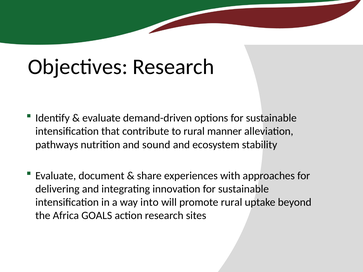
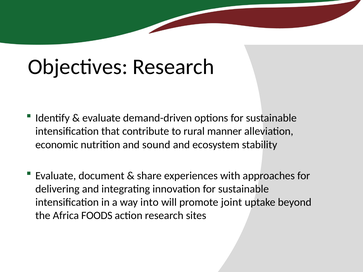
pathways: pathways -> economic
promote rural: rural -> joint
GOALS: GOALS -> FOODS
